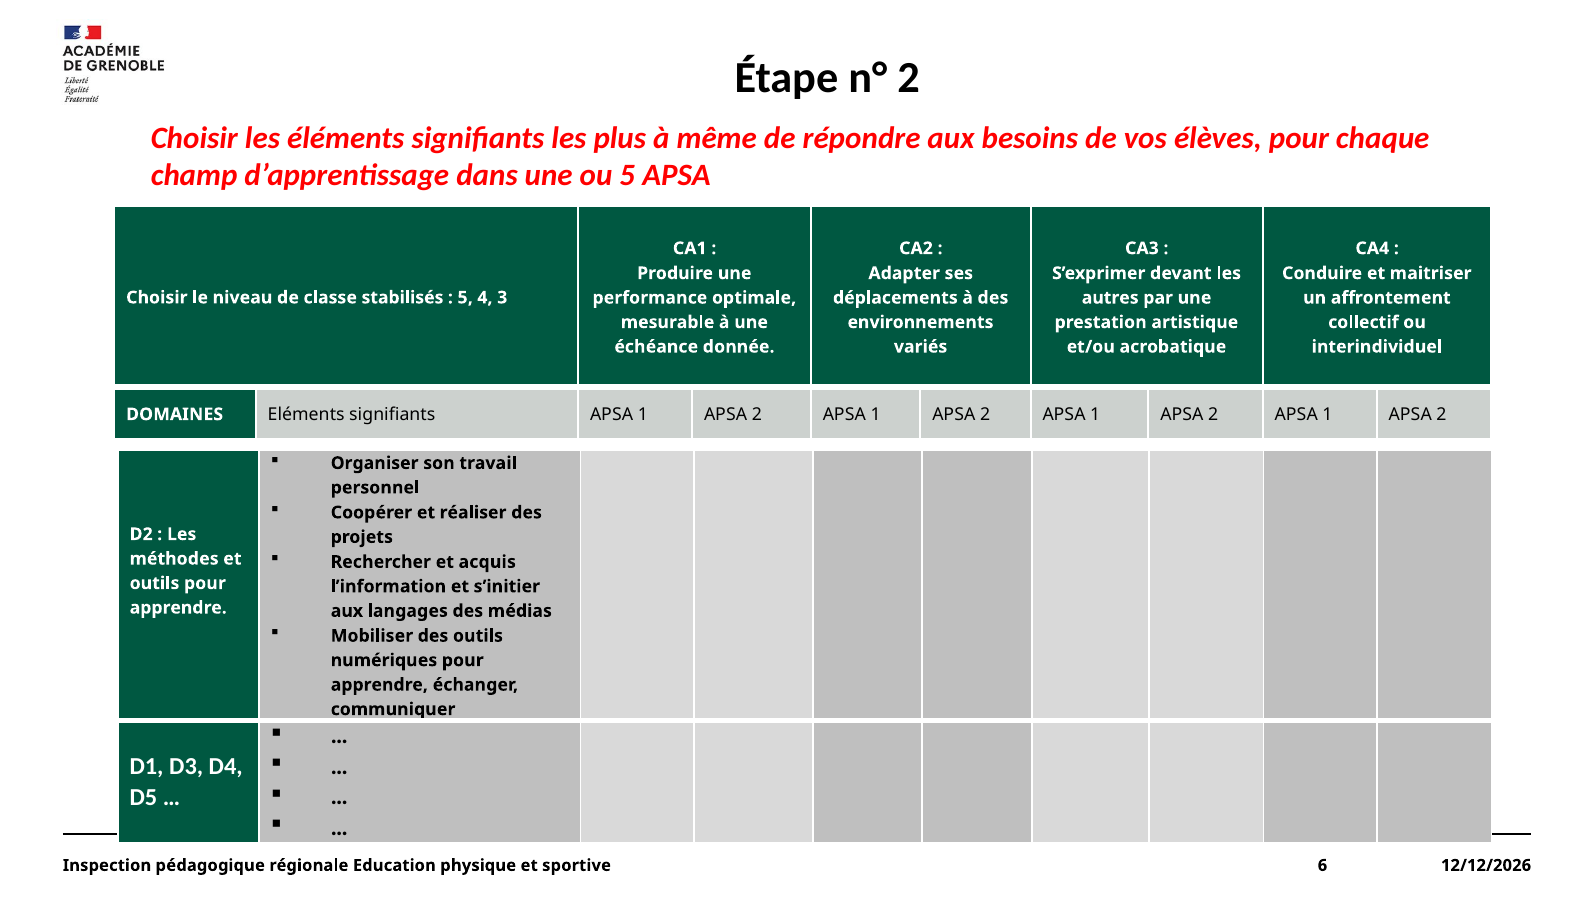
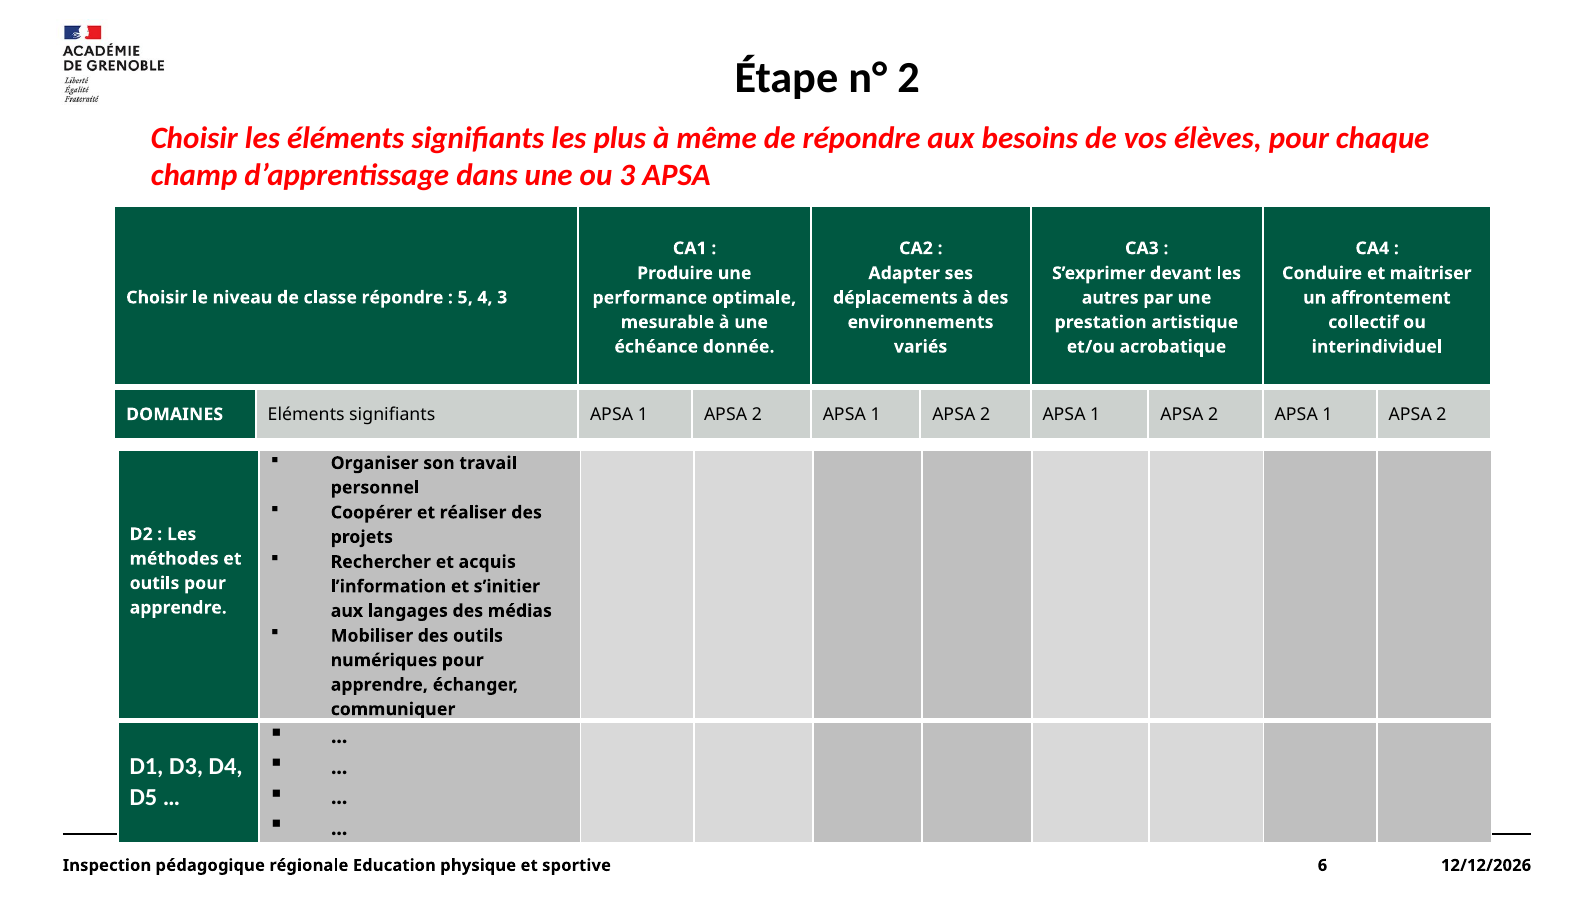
ou 5: 5 -> 3
classe stabilisés: stabilisés -> répondre
